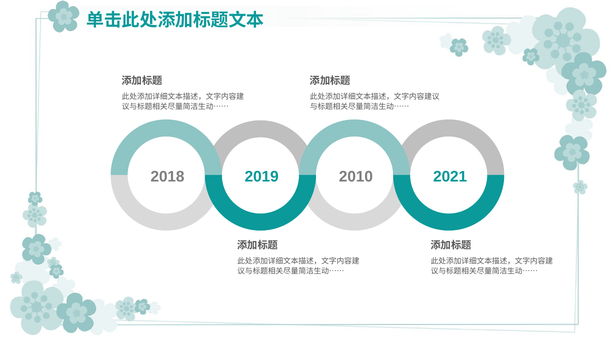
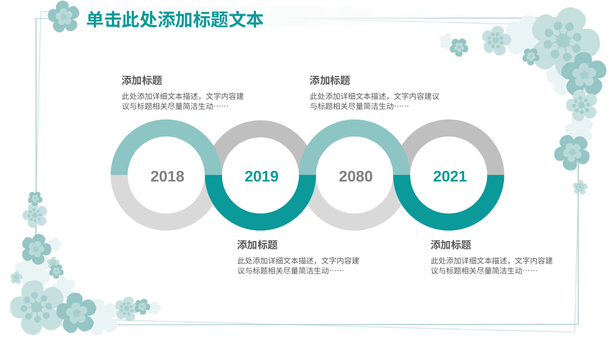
2010: 2010 -> 2080
